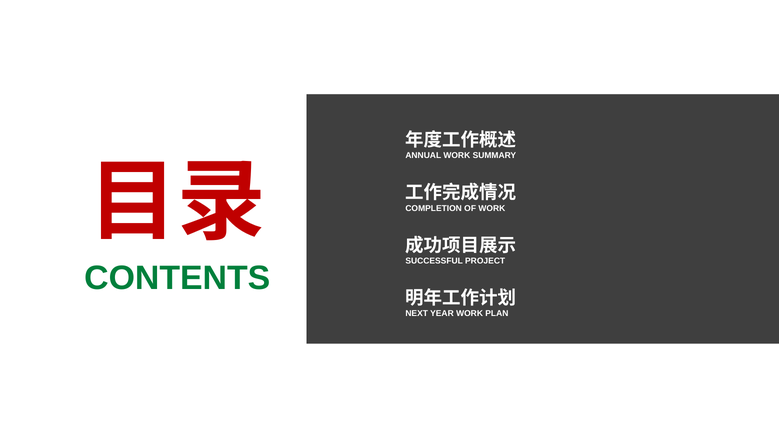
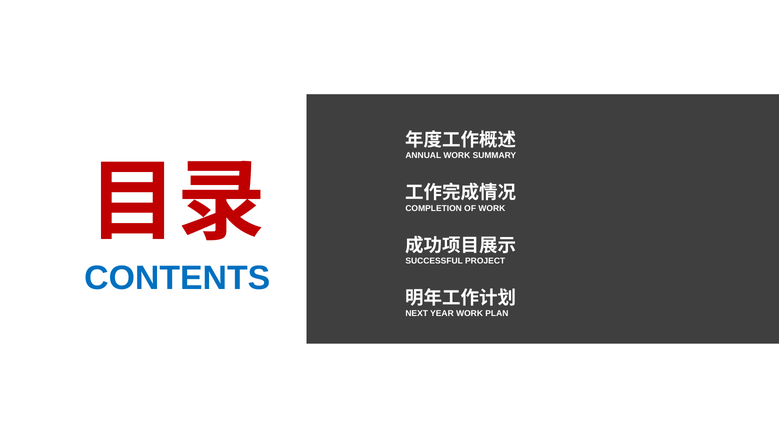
CONTENTS colour: green -> blue
